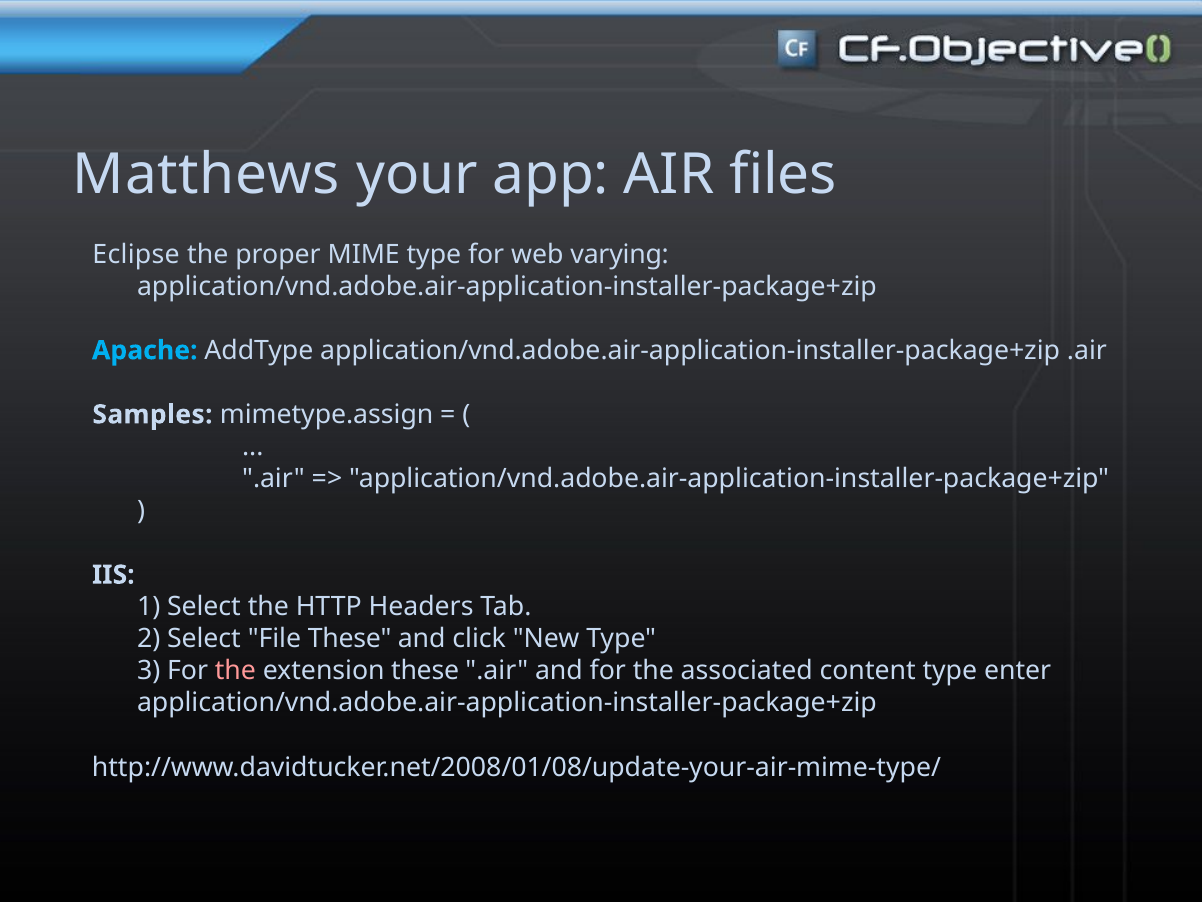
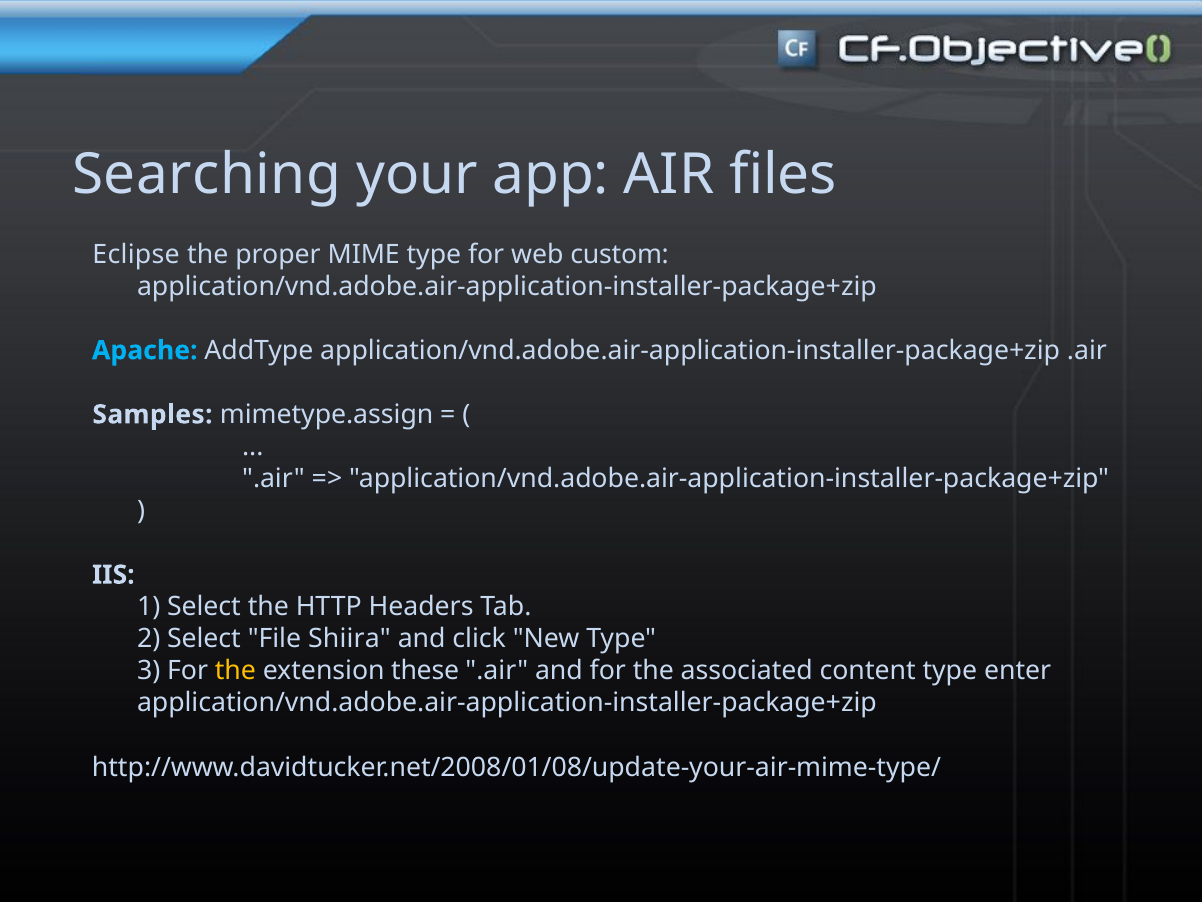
Matthews: Matthews -> Searching
varying: varying -> custom
File These: These -> Shiira
the at (235, 671) colour: pink -> yellow
